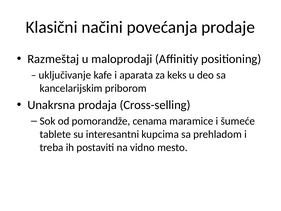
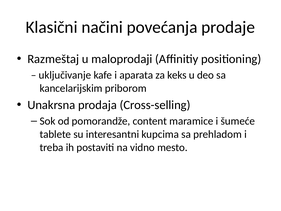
cenama: cenama -> content
